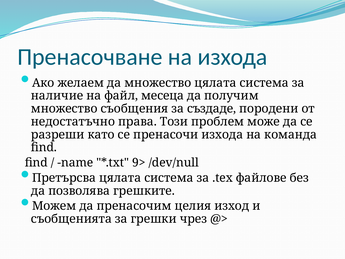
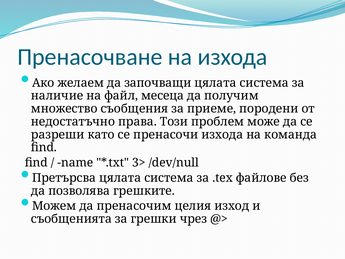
да множество: множество -> започващи
създаде: създаде -> приеме
9>: 9> -> 3>
